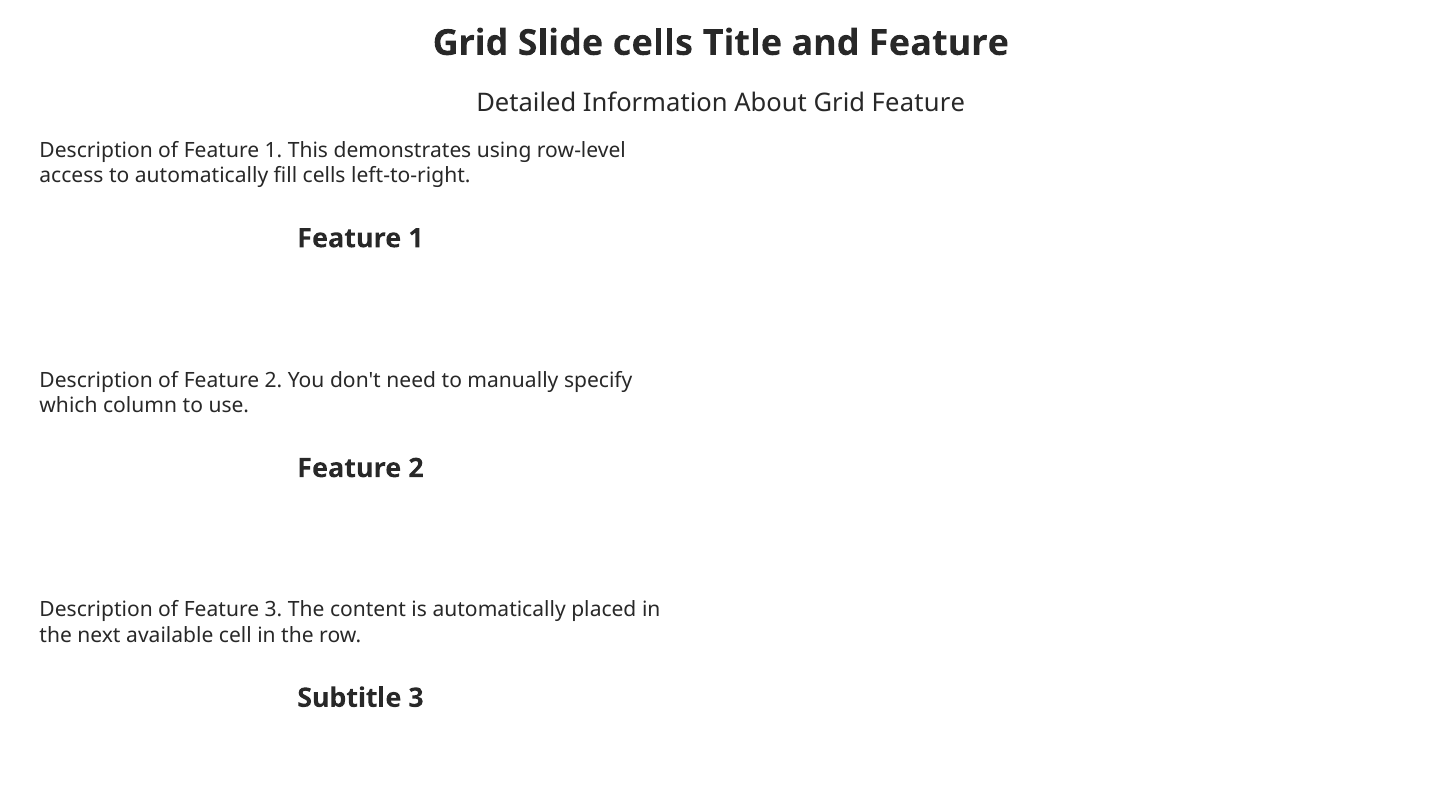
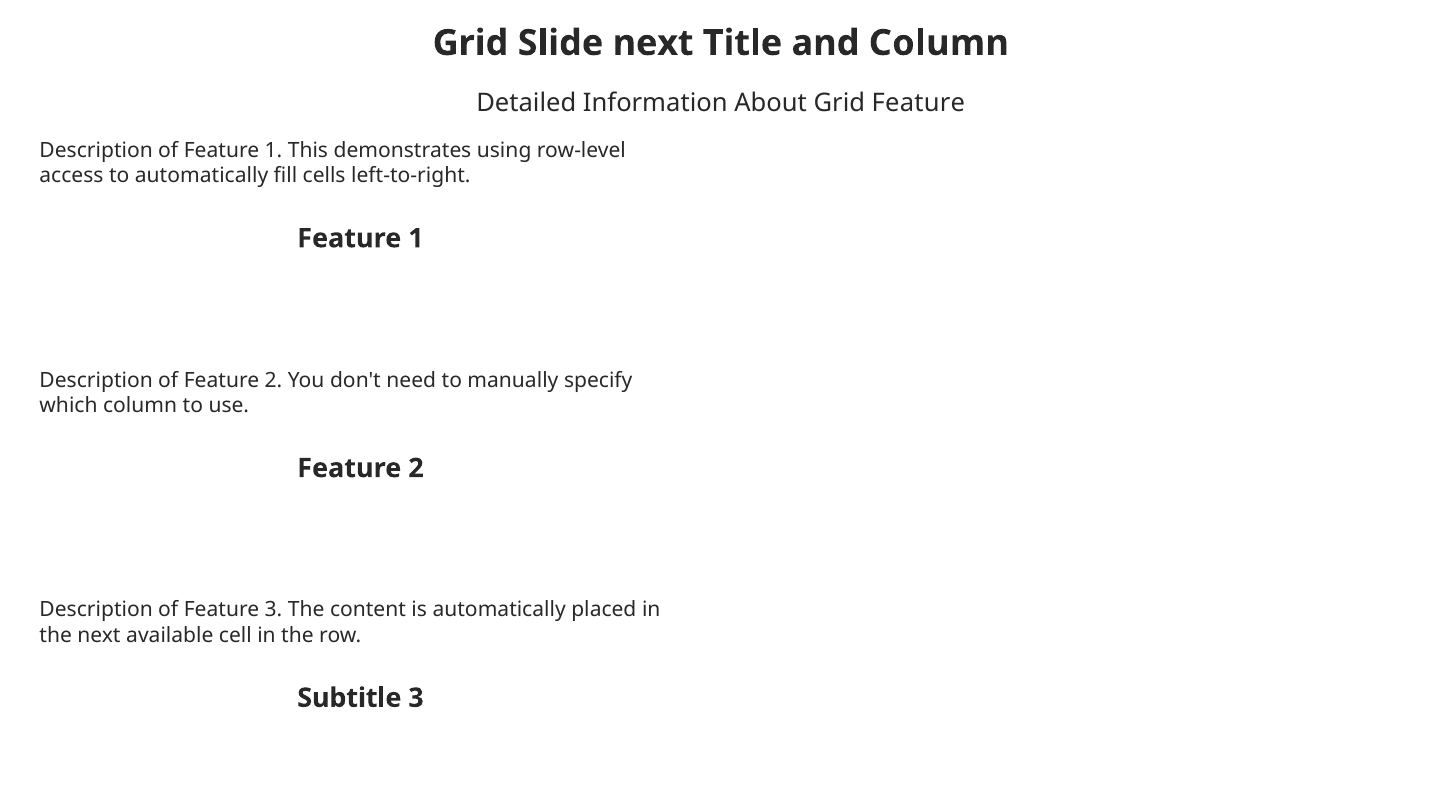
Slide cells: cells -> next
and Feature: Feature -> Column
